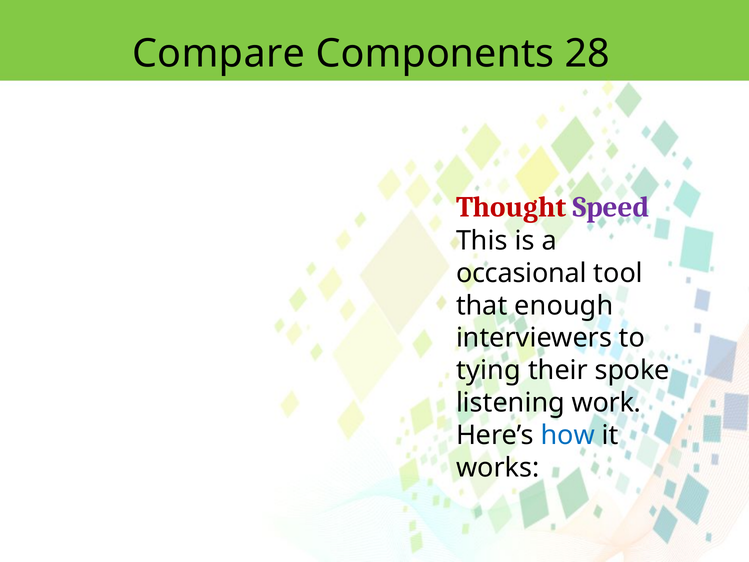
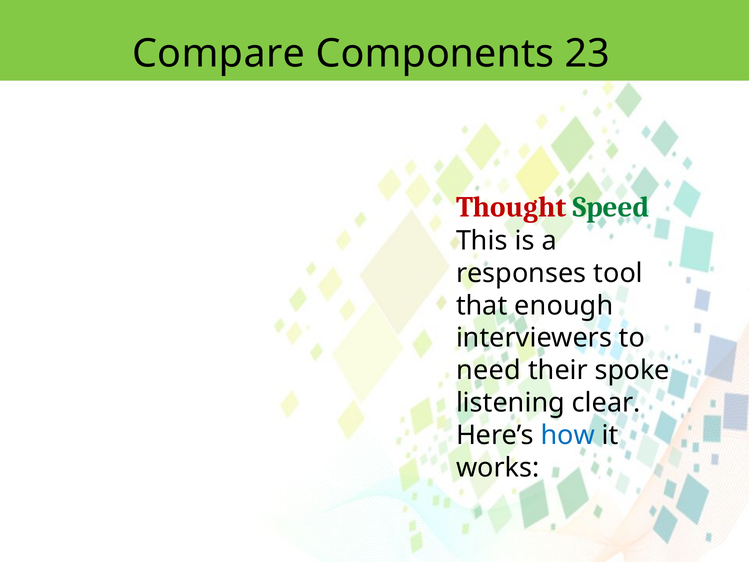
28: 28 -> 23
Speed colour: purple -> green
occasional: occasional -> responses
tying: tying -> need
work: work -> clear
